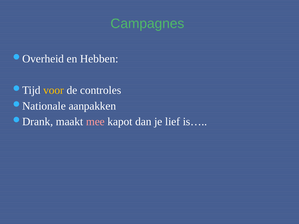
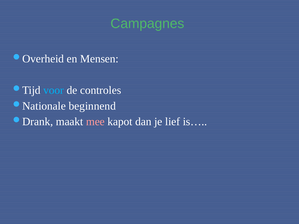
Hebben: Hebben -> Mensen
voor colour: yellow -> light blue
aanpakken: aanpakken -> beginnend
